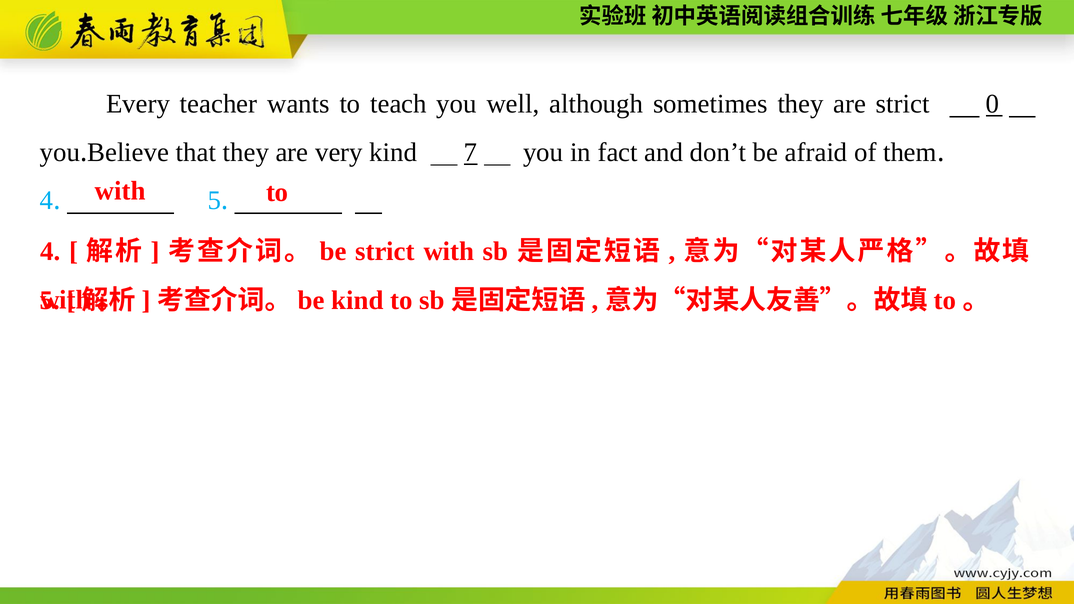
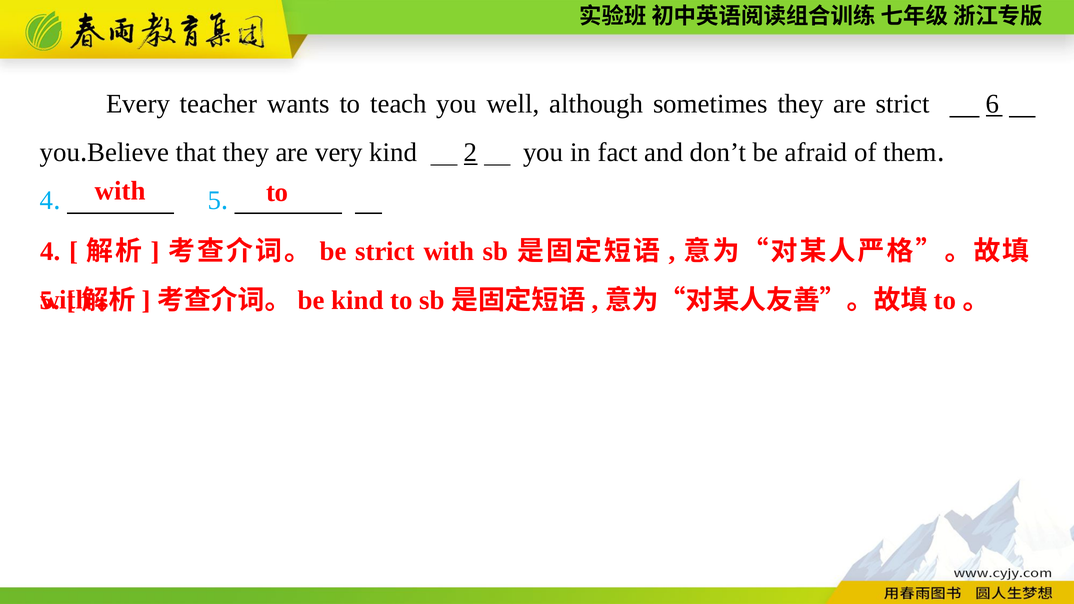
0: 0 -> 6
7: 7 -> 2
